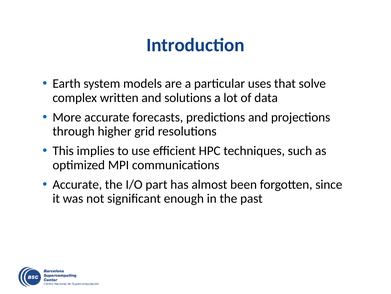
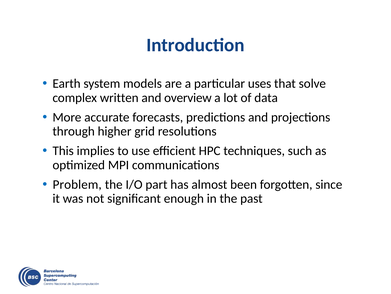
solutions: solutions -> overview
Accurate at (77, 184): Accurate -> Problem
